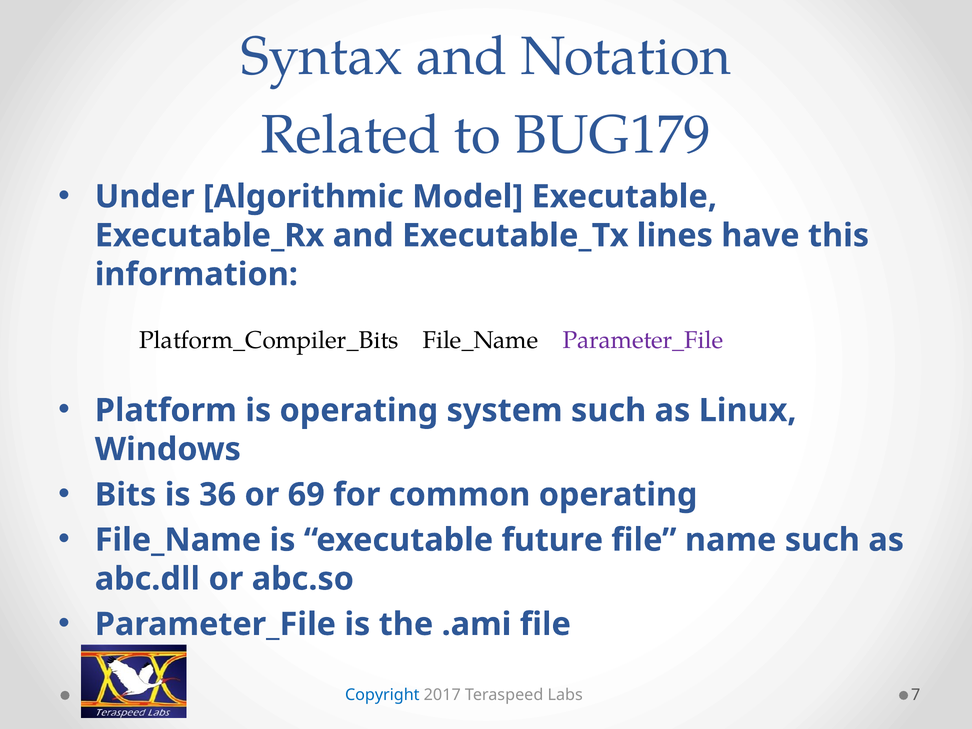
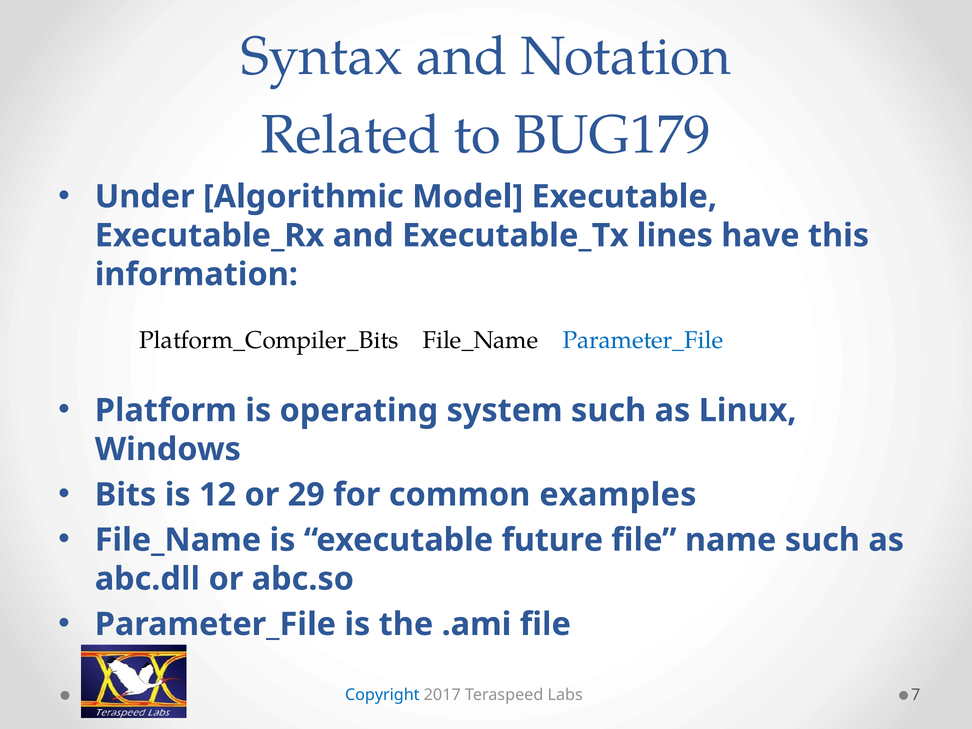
Parameter_File at (643, 340) colour: purple -> blue
36: 36 -> 12
69: 69 -> 29
common operating: operating -> examples
